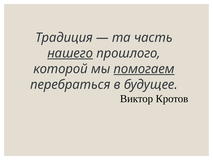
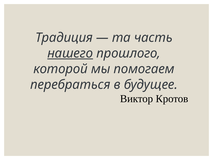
помогаем underline: present -> none
